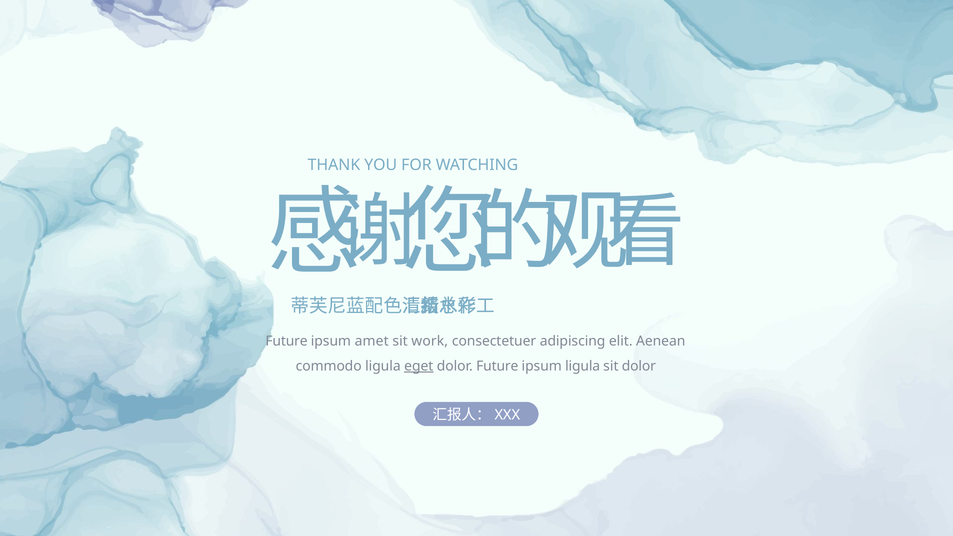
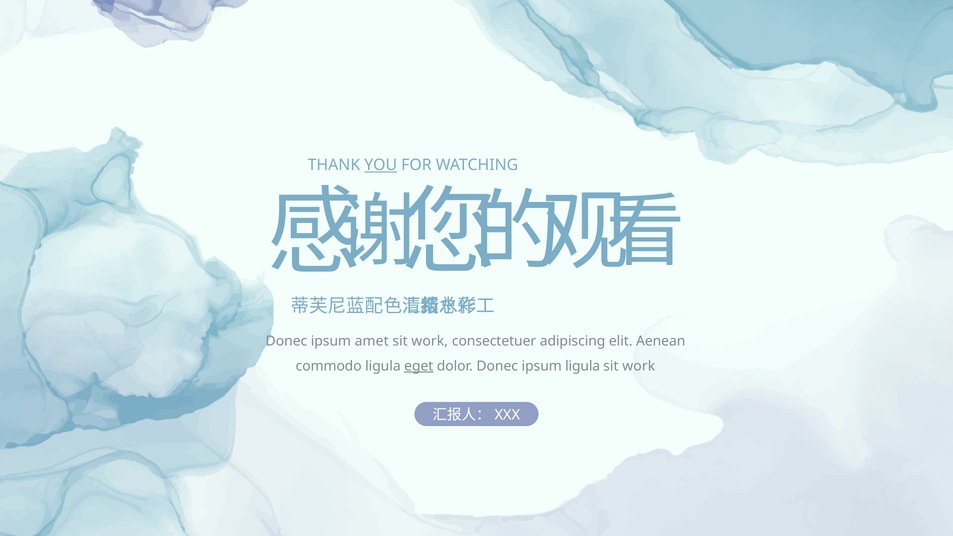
YOU underline: none -> present
Future at (287, 341): Future -> Donec
dolor Future: Future -> Donec
dolor at (639, 366): dolor -> work
